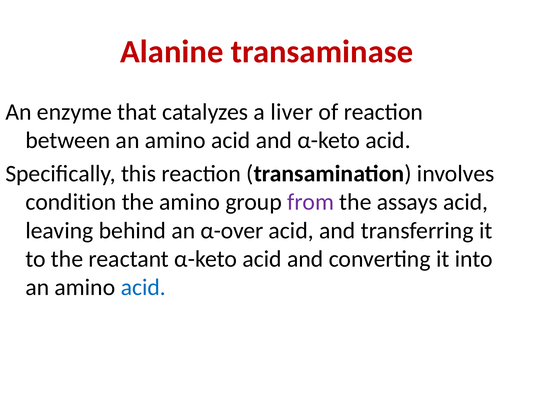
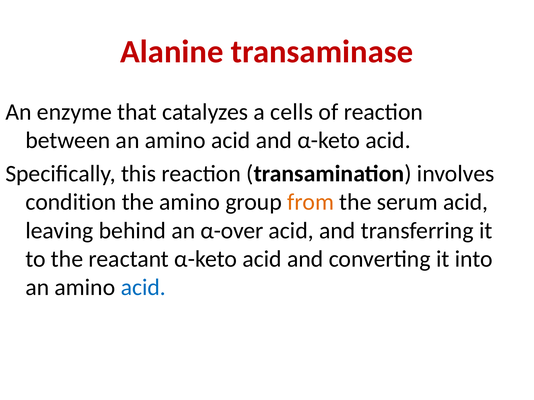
liver: liver -> cells
from colour: purple -> orange
assays: assays -> serum
